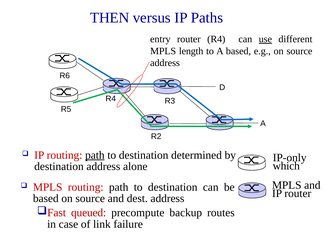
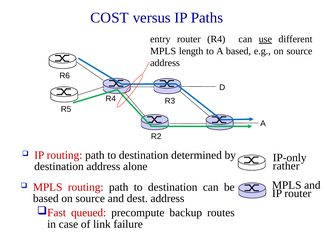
THEN: THEN -> COST
path at (95, 156) underline: present -> none
which: which -> rather
